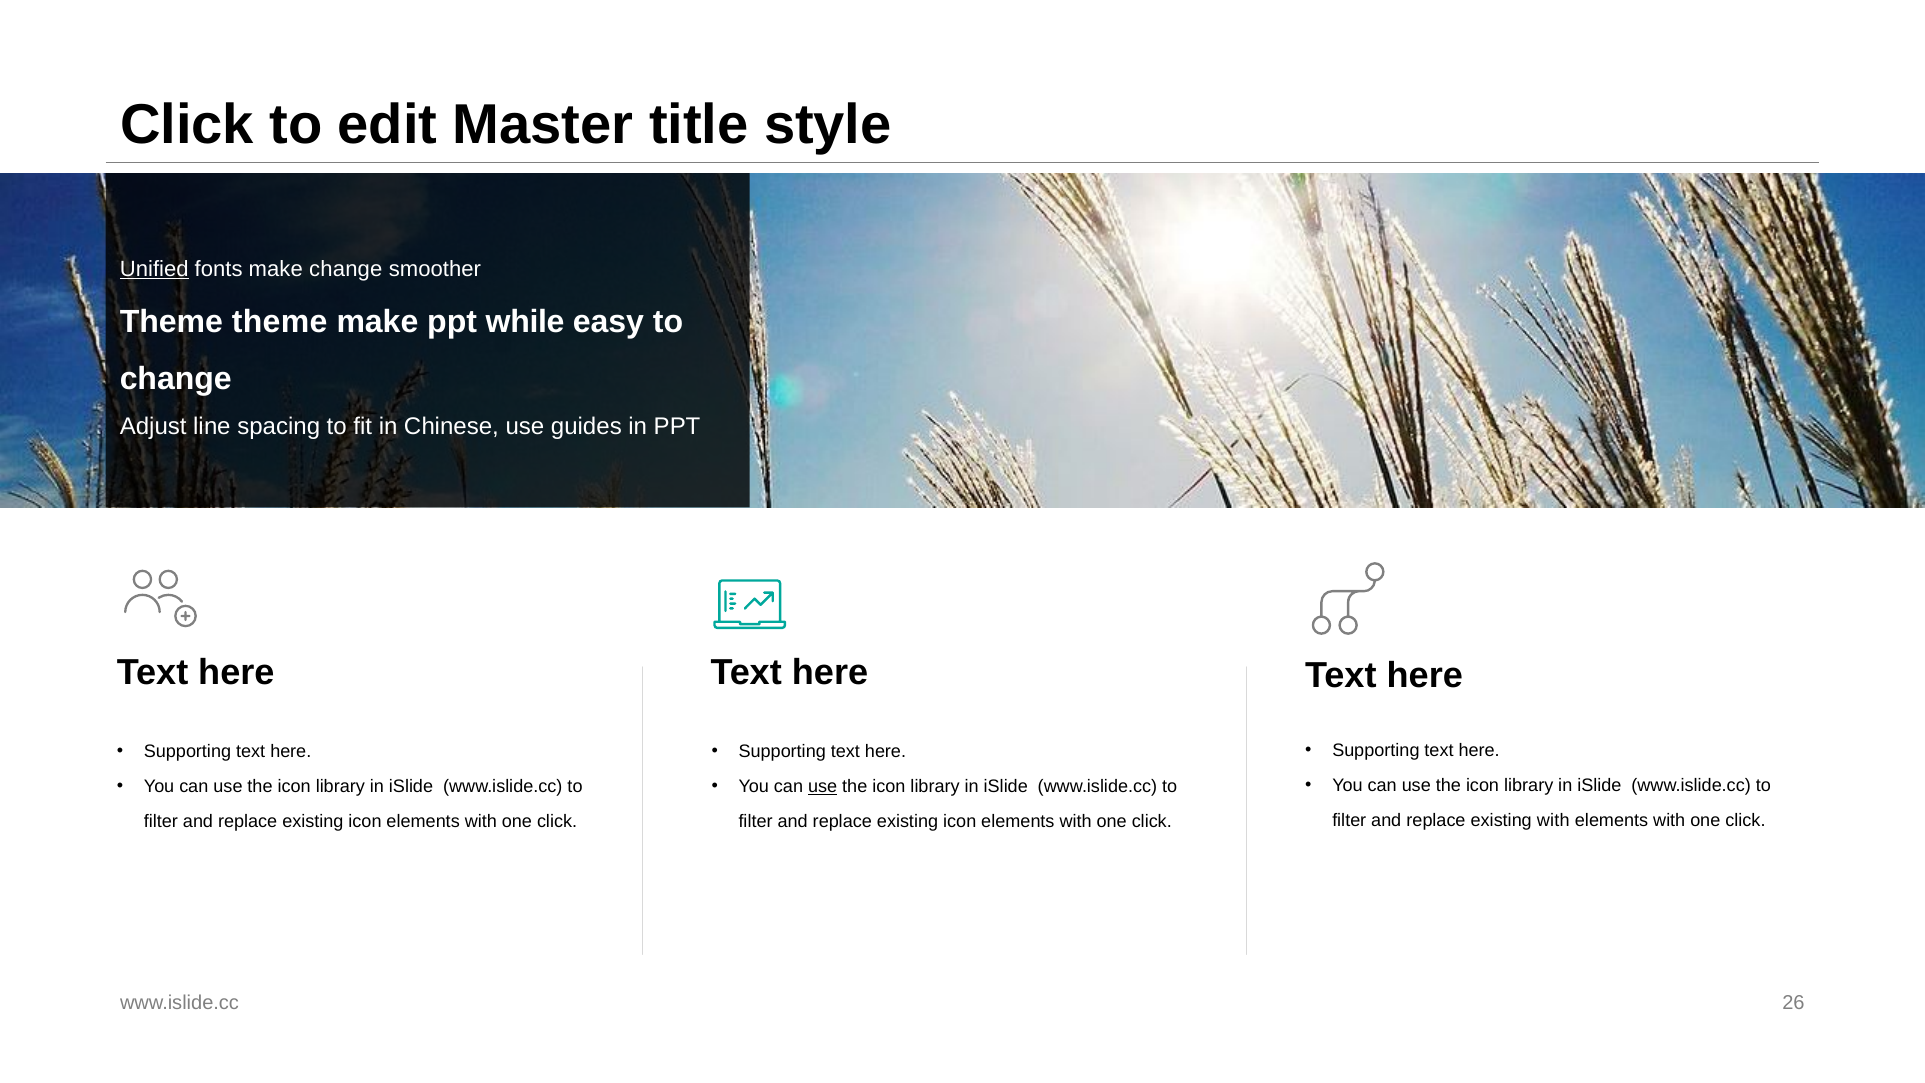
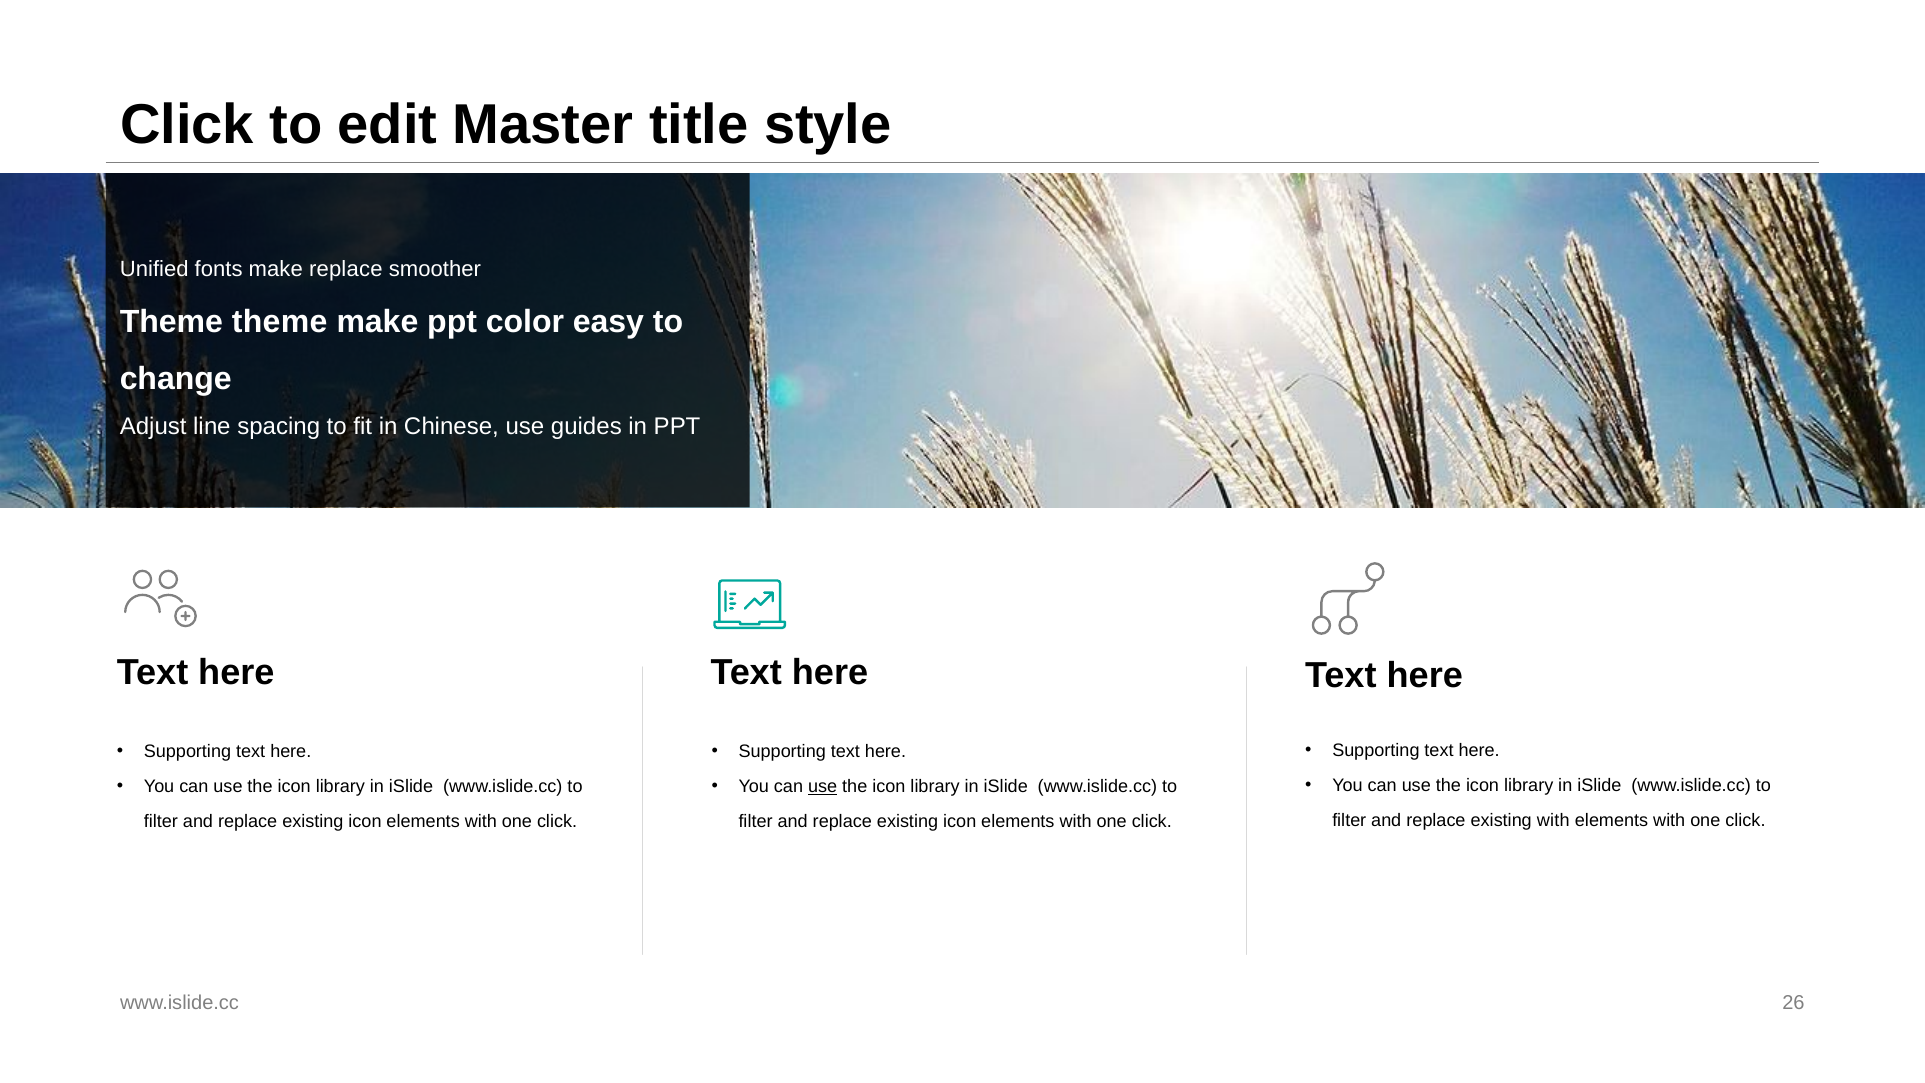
Unified underline: present -> none
make change: change -> replace
while: while -> color
